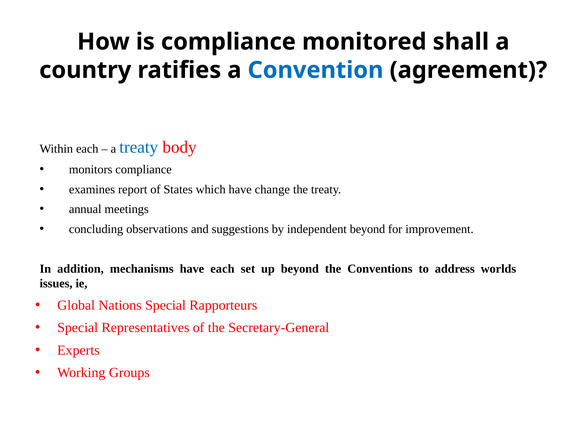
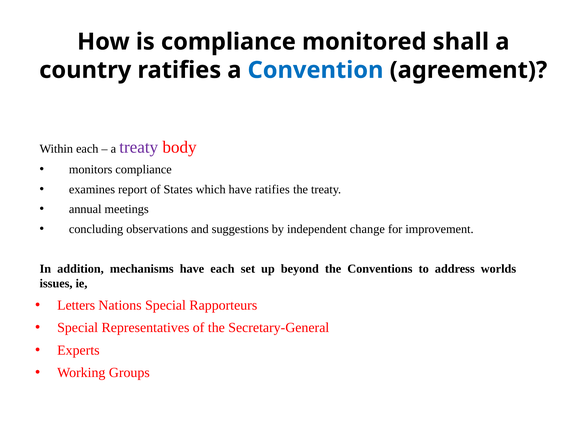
treaty at (139, 147) colour: blue -> purple
have change: change -> ratifies
independent beyond: beyond -> change
Global: Global -> Letters
